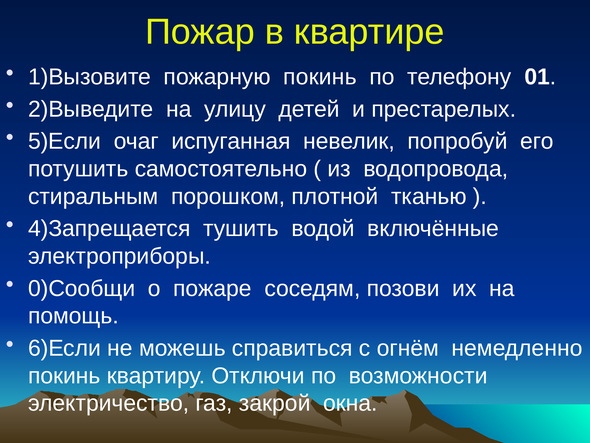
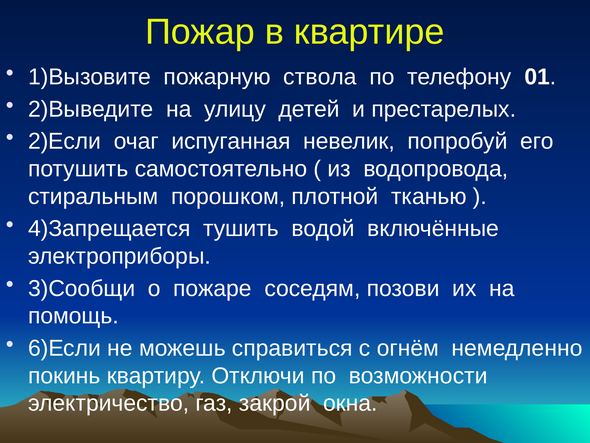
пожарную покинь: покинь -> ствола
5)Если: 5)Если -> 2)Если
0)Сообщи: 0)Сообщи -> 3)Сообщи
